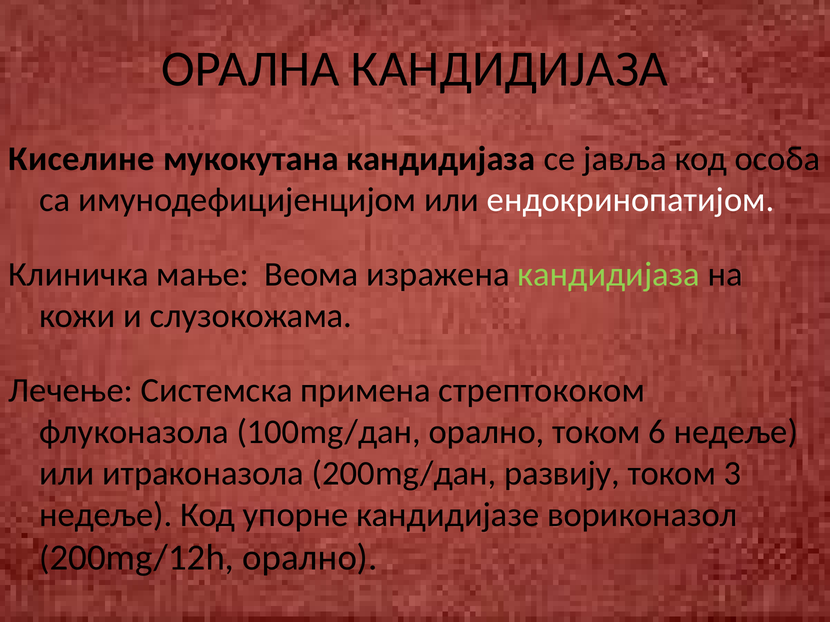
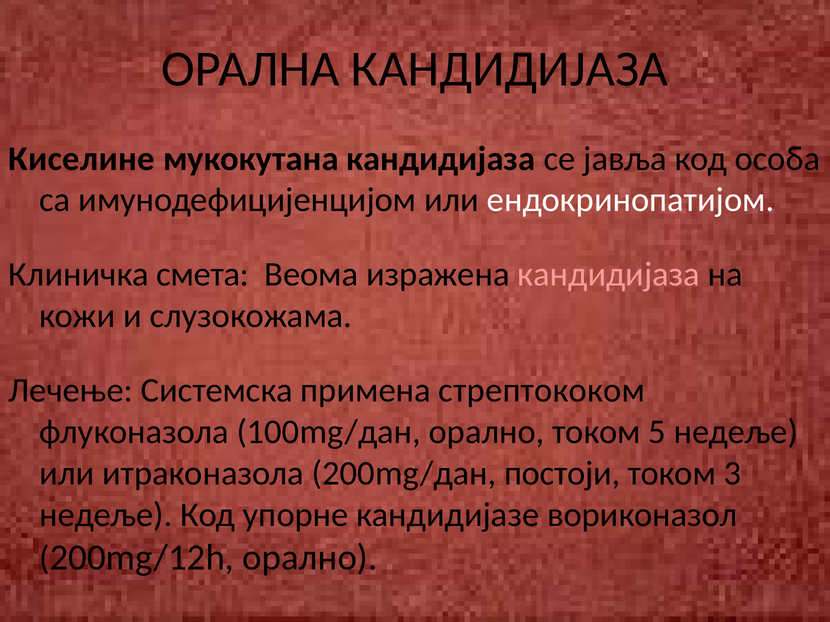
мање: мање -> смета
кандидијаза at (609, 274) colour: light green -> pink
6: 6 -> 5
развију: развију -> постоји
